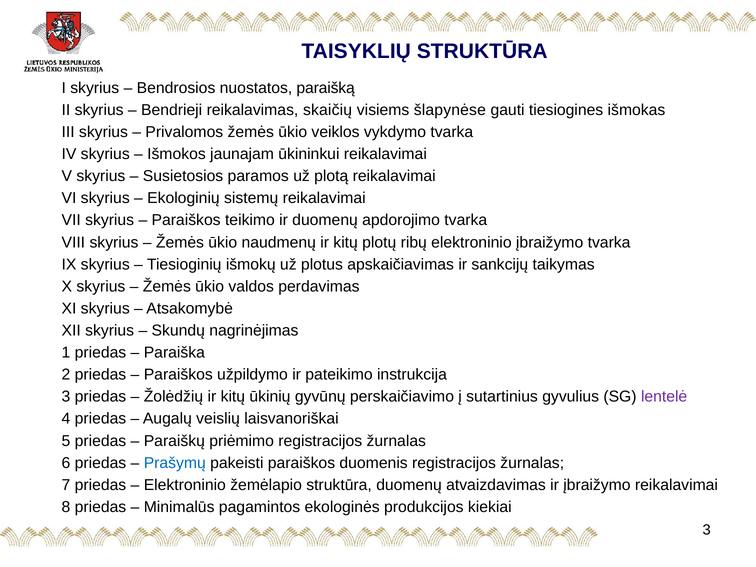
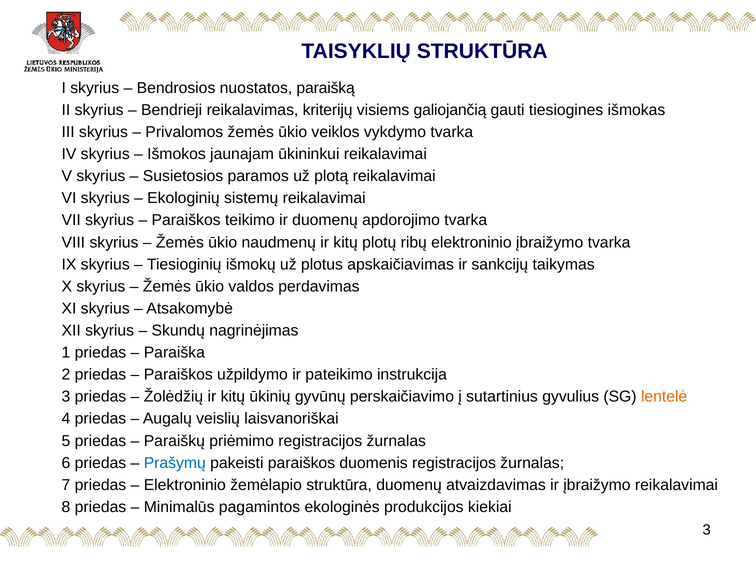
skaičių: skaičių -> kriterijų
šlapynėse: šlapynėse -> galiojančią
lentelė colour: purple -> orange
